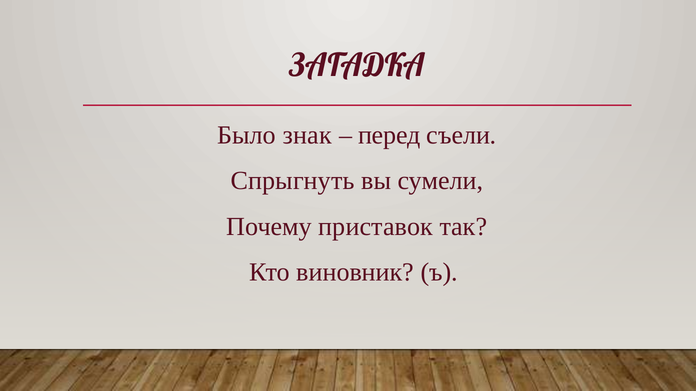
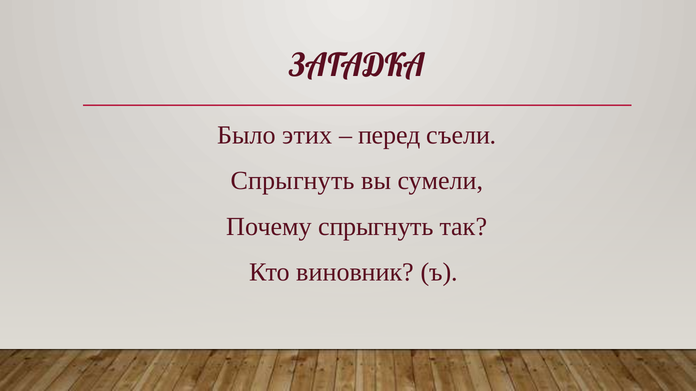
знак: знак -> этих
Почему приставок: приставок -> спрыгнуть
